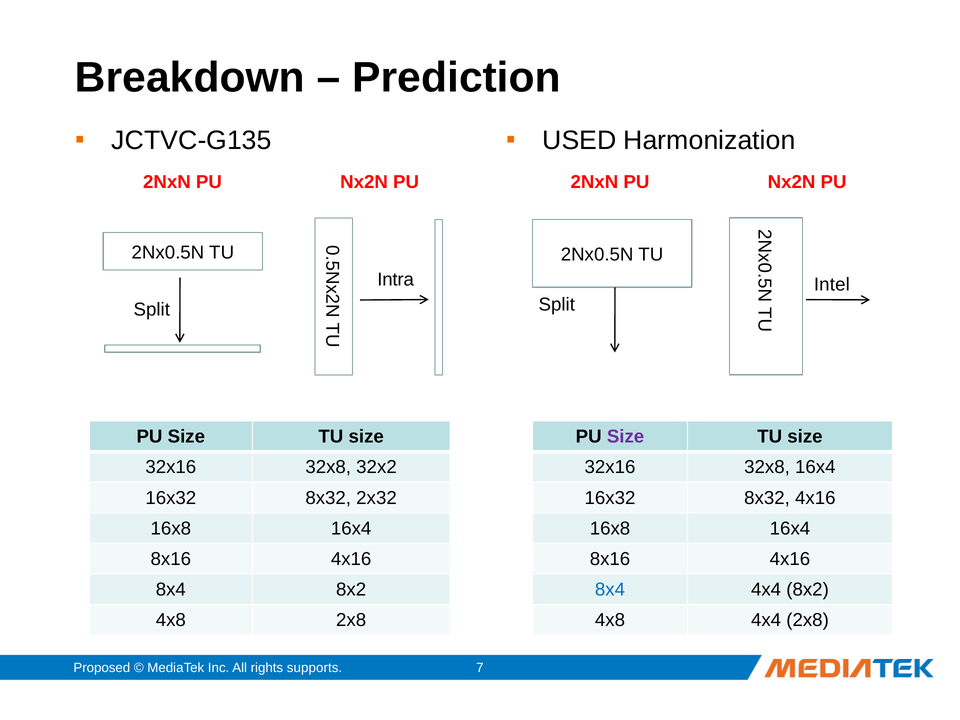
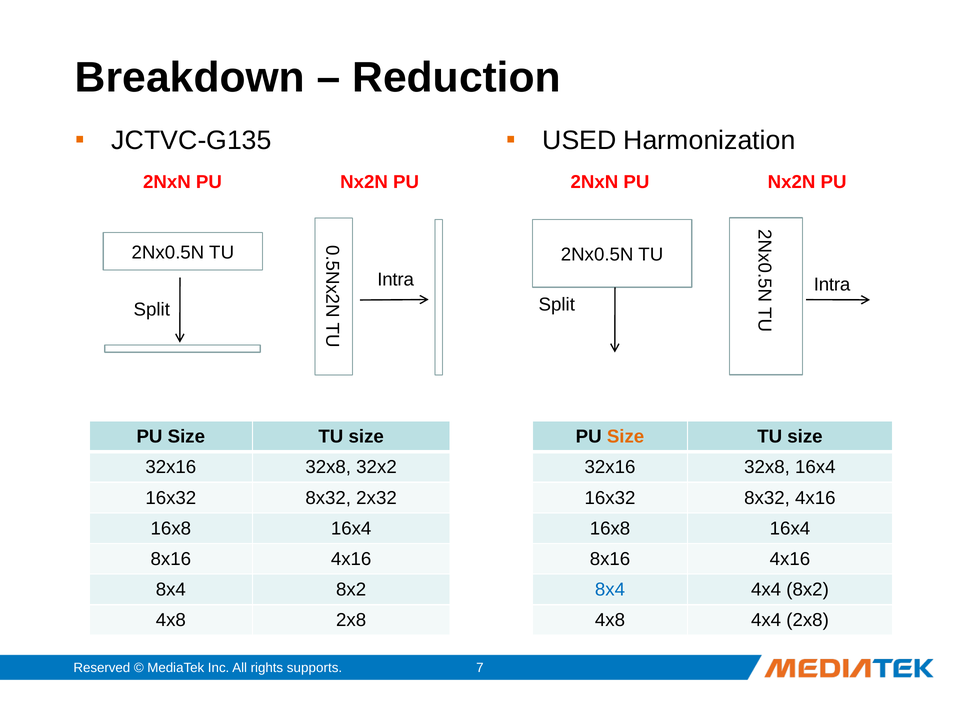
Prediction: Prediction -> Reduction
Intel at (832, 285): Intel -> Intra
Size at (626, 437) colour: purple -> orange
Proposed: Proposed -> Reserved
